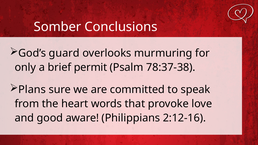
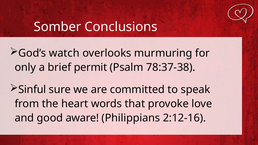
guard: guard -> watch
Plans: Plans -> Sinful
